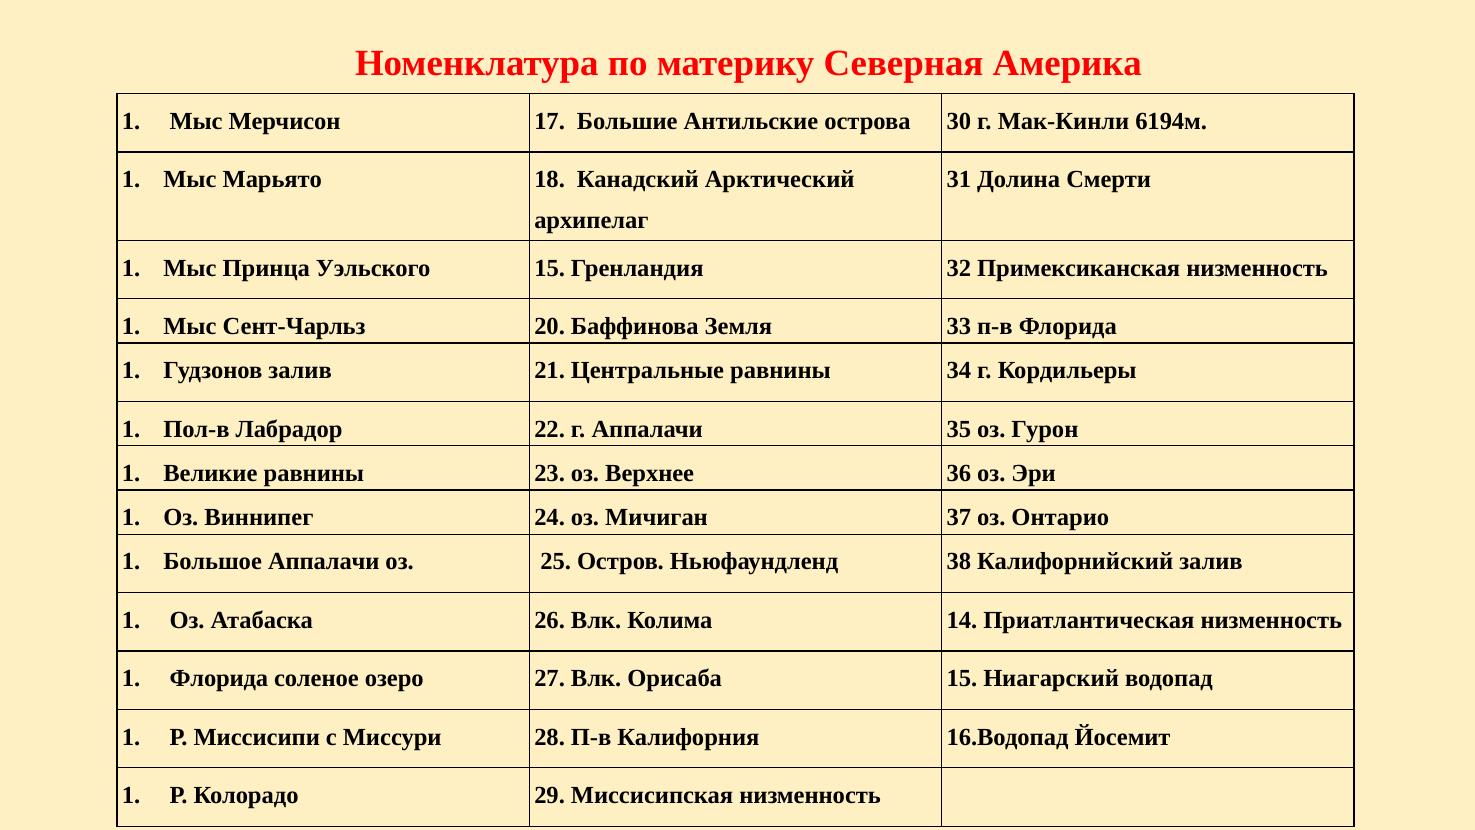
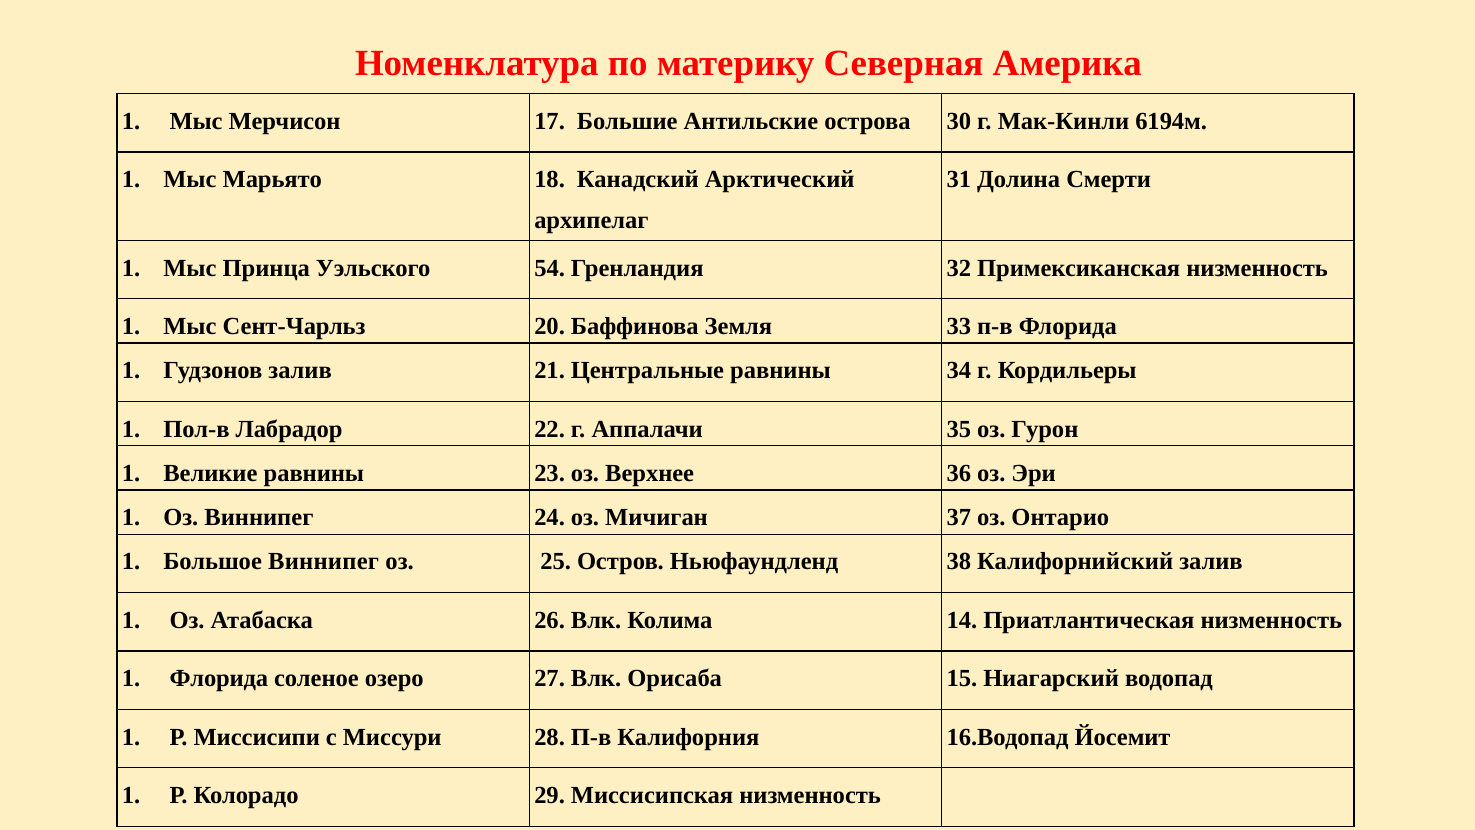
Уэльского 15: 15 -> 54
Большое Аппалачи: Аппалачи -> Виннипег
